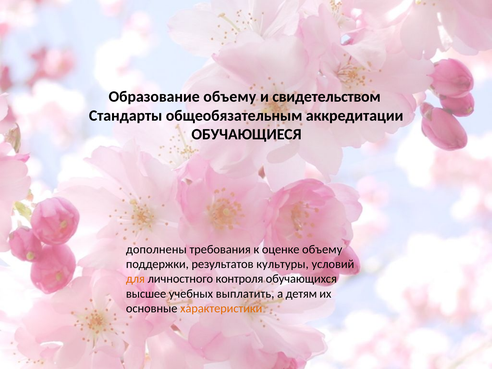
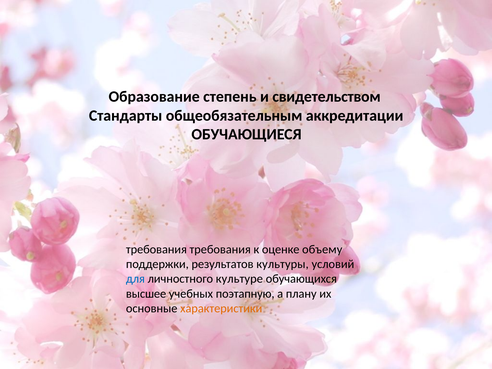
Образование объему: объему -> степень
дополнены at (156, 249): дополнены -> требования
для colour: orange -> blue
контроля: контроля -> культуре
выплатить: выплатить -> поэтапную
детям: детям -> плану
